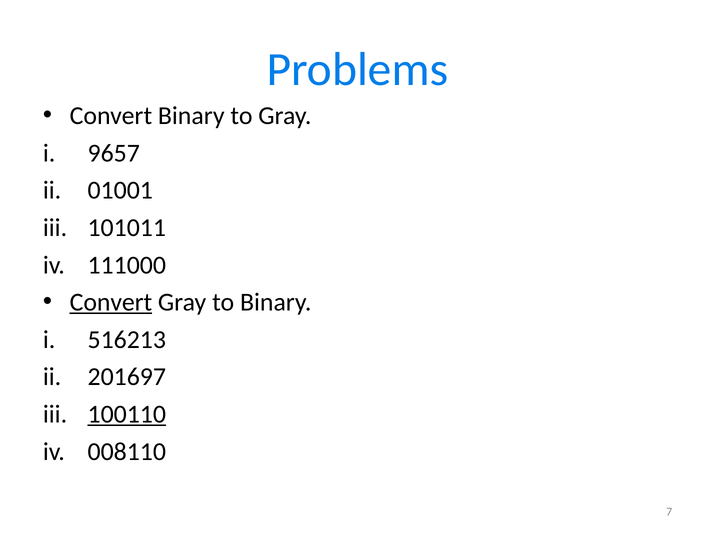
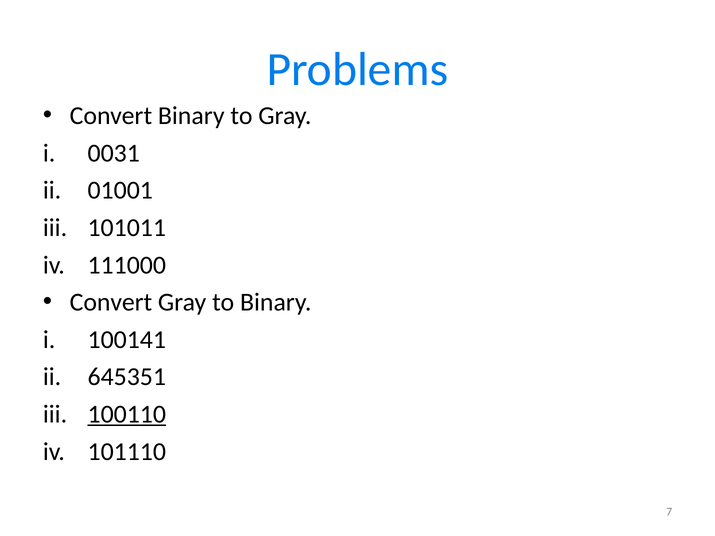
9657: 9657 -> 0031
Convert at (111, 302) underline: present -> none
516213: 516213 -> 100141
201697: 201697 -> 645351
008110: 008110 -> 101110
